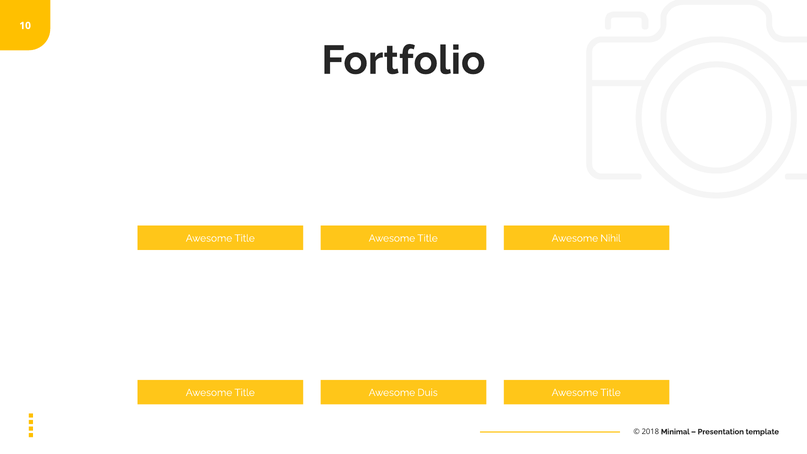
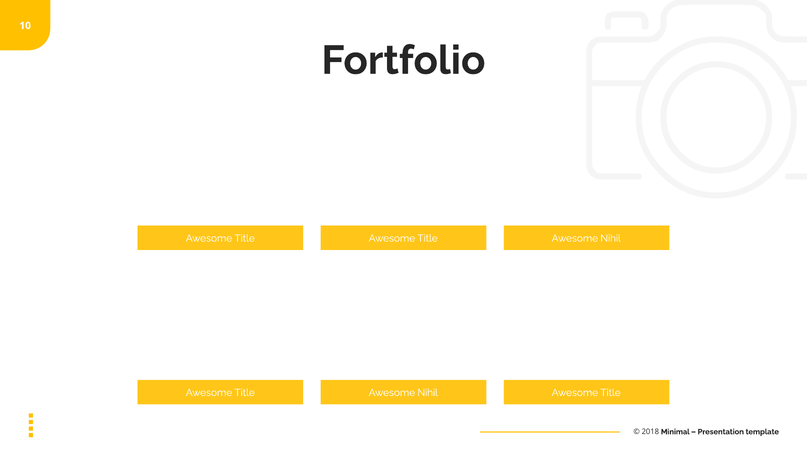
Duis at (428, 393): Duis -> Nihil
